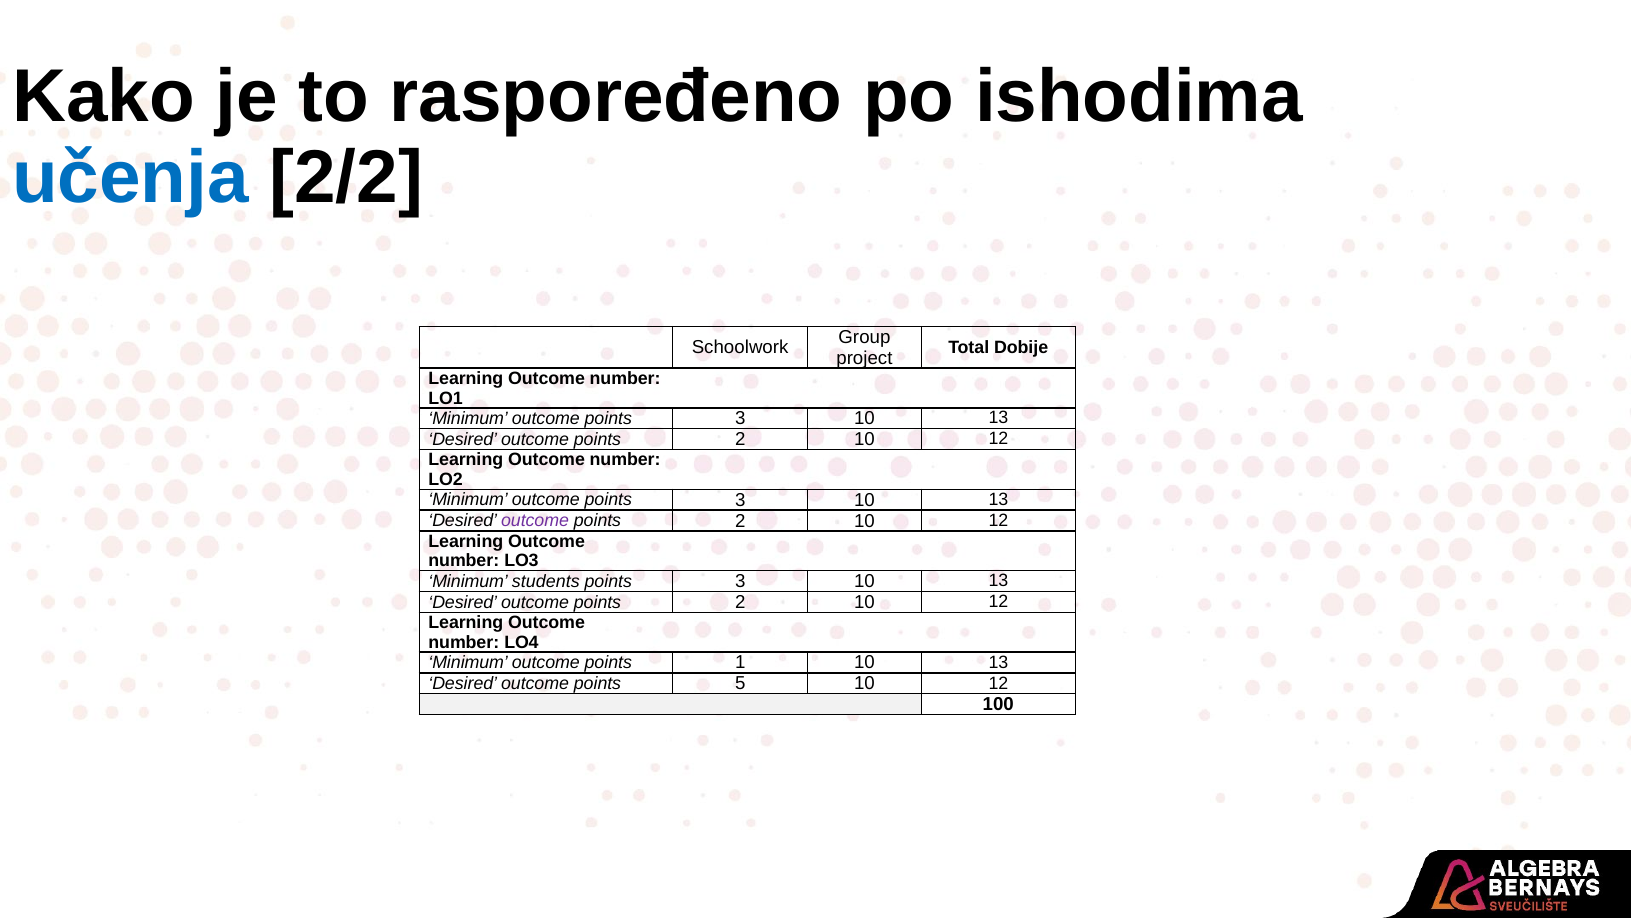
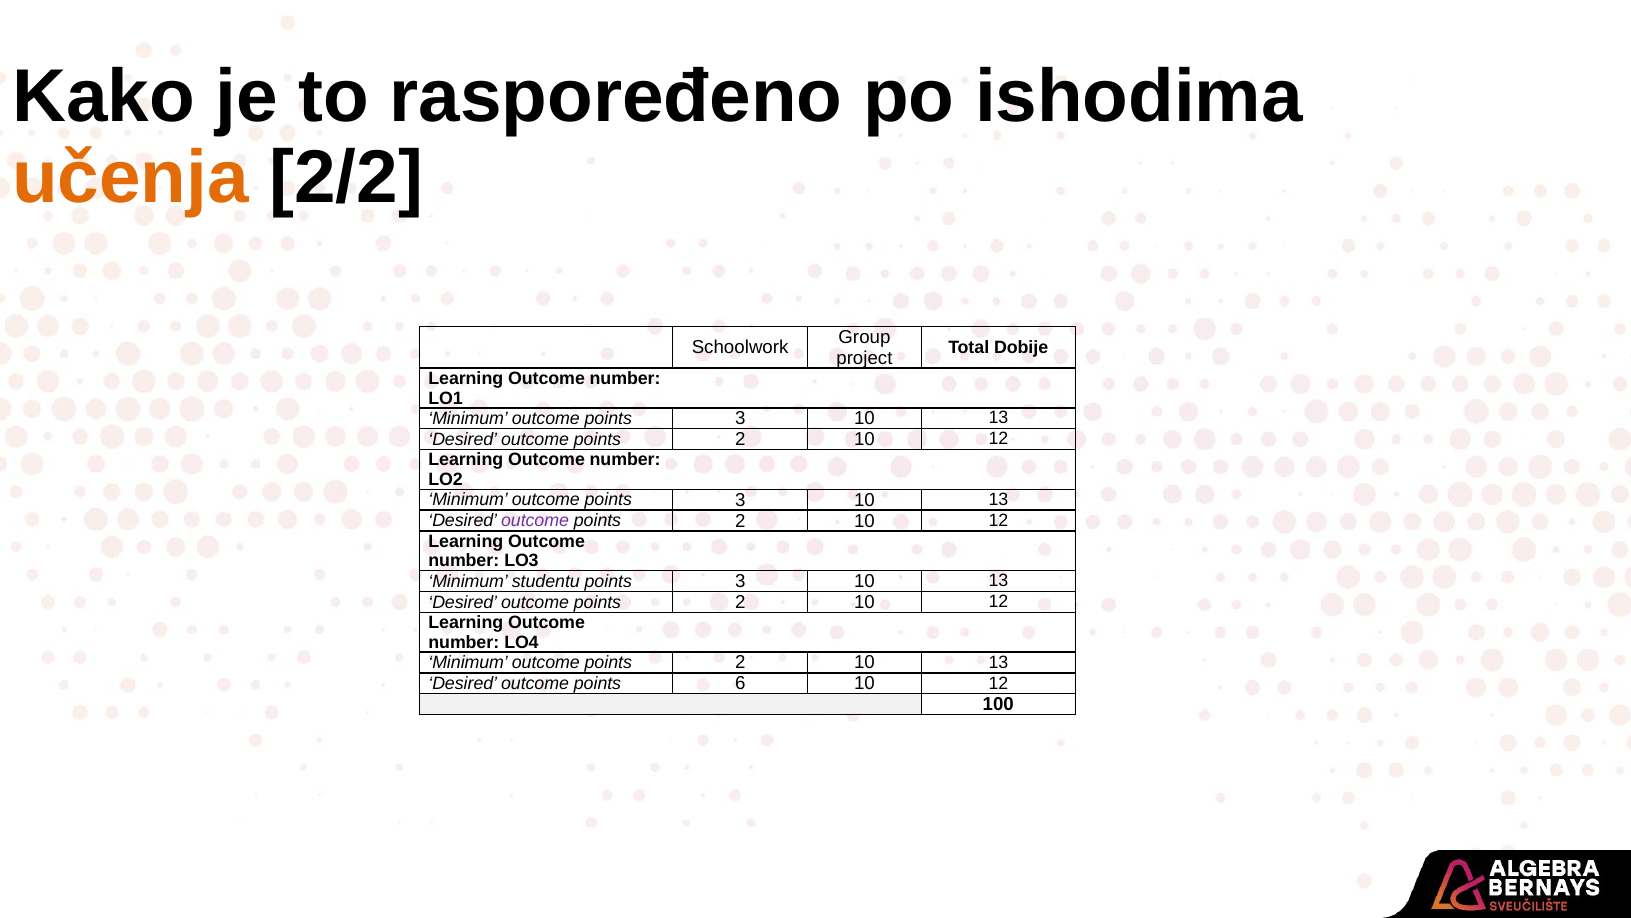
učenja colour: blue -> orange
students: students -> studentu
Minimum outcome points 1: 1 -> 2
5: 5 -> 6
